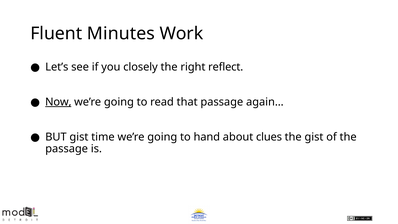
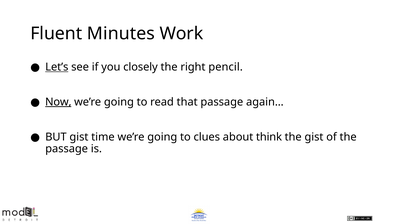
Let’s underline: none -> present
reflect: reflect -> pencil
hand: hand -> clues
clues: clues -> think
